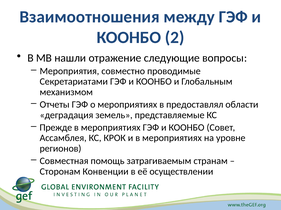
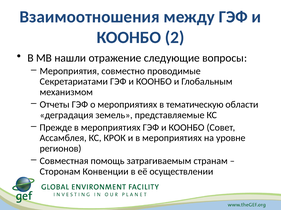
предоставлял: предоставлял -> тематическую
